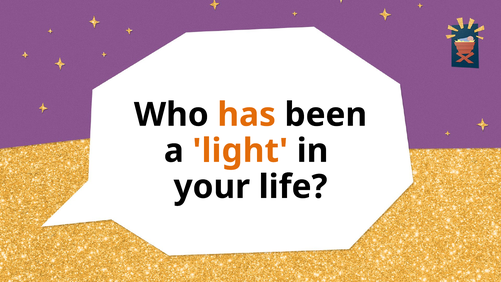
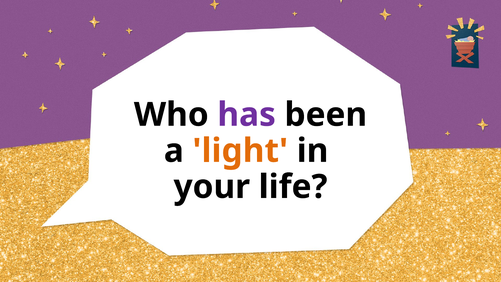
has colour: orange -> purple
